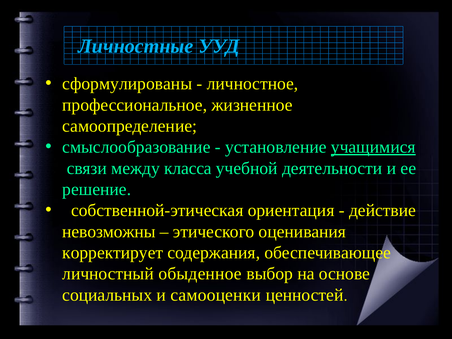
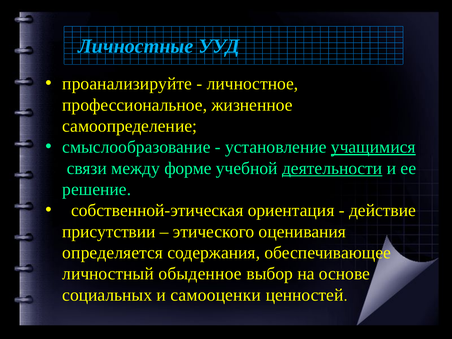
сформулированы: сформулированы -> проанализируйте
класса: класса -> форме
деятельности underline: none -> present
невозможны: невозможны -> присутствии
корректирует: корректирует -> определяется
